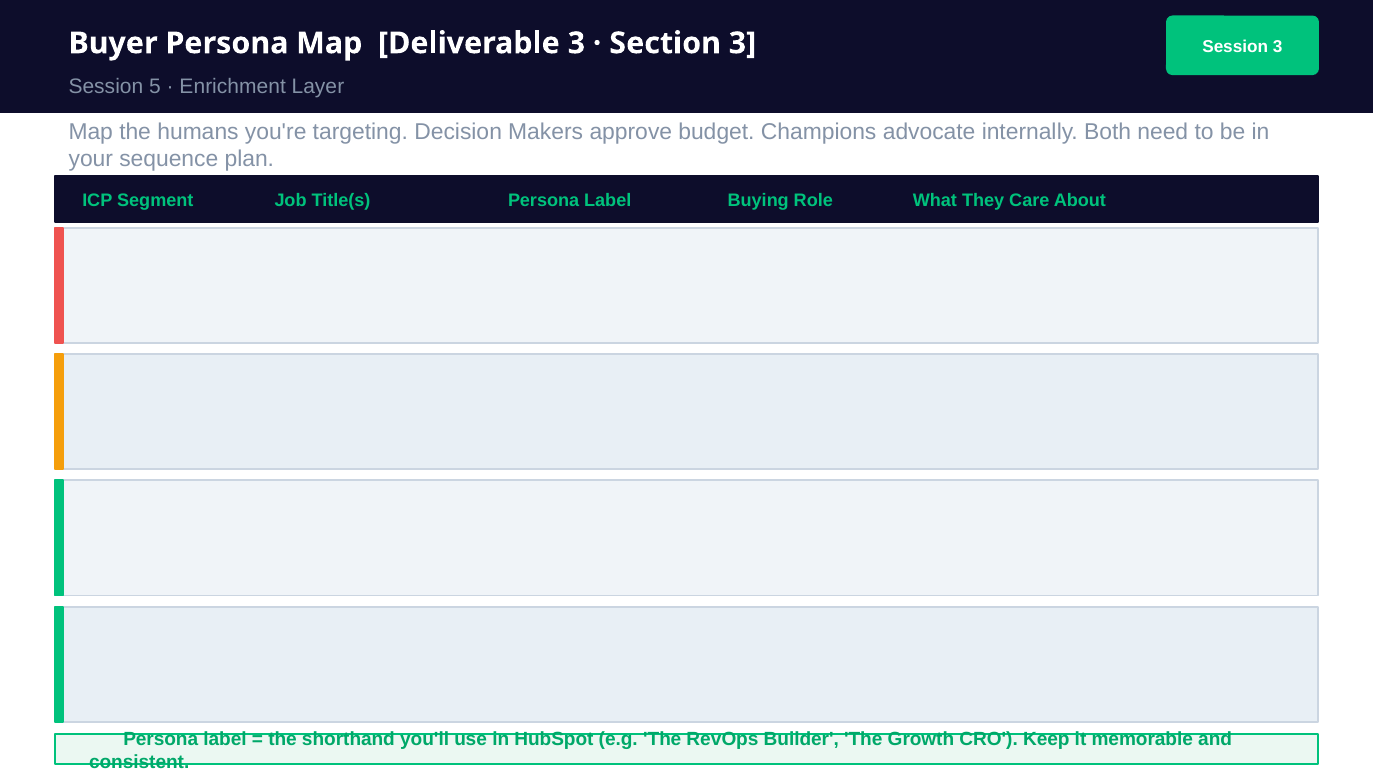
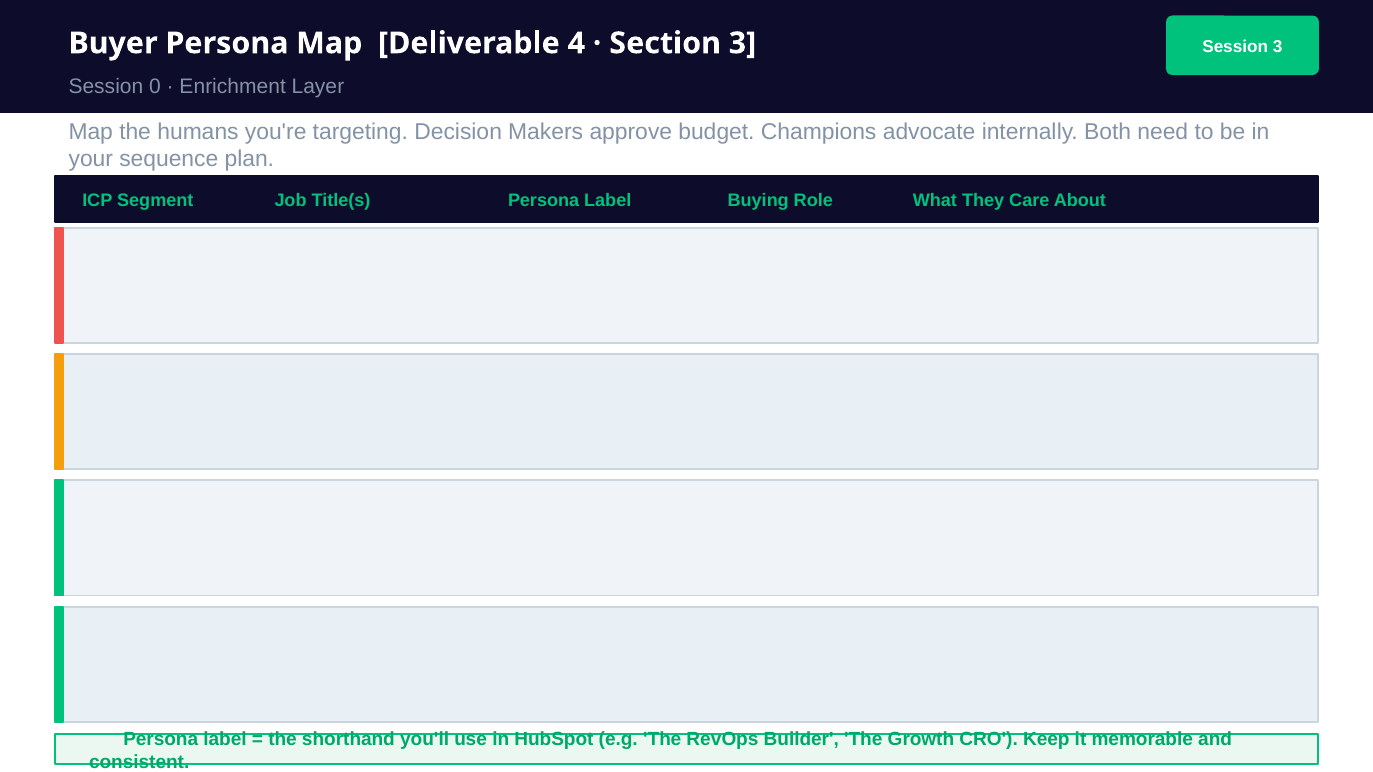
Deliverable 3: 3 -> 4
5: 5 -> 0
